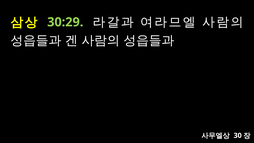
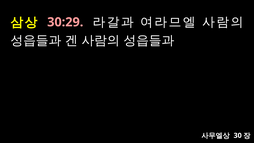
30:29 colour: light green -> pink
